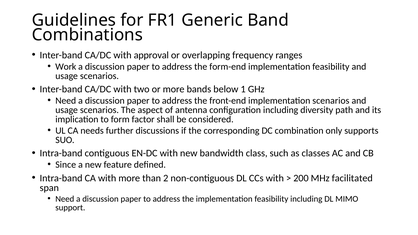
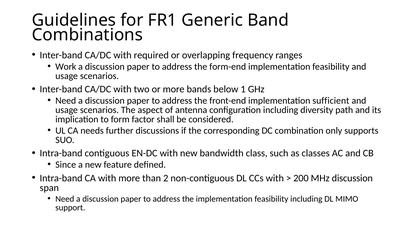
approval: approval -> required
implementation scenarios: scenarios -> sufficient
MHz facilitated: facilitated -> discussion
